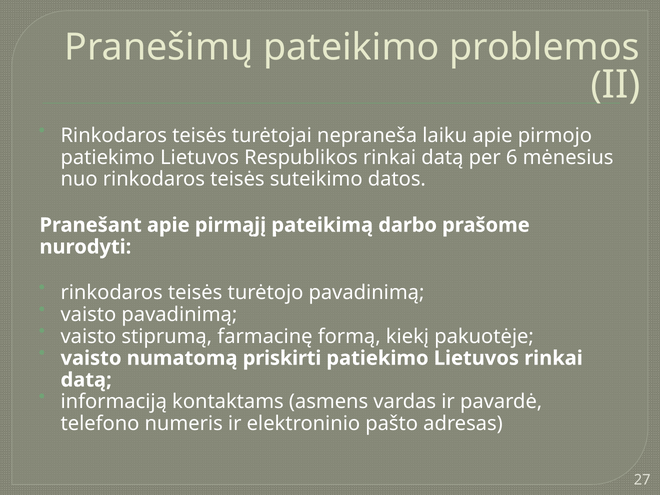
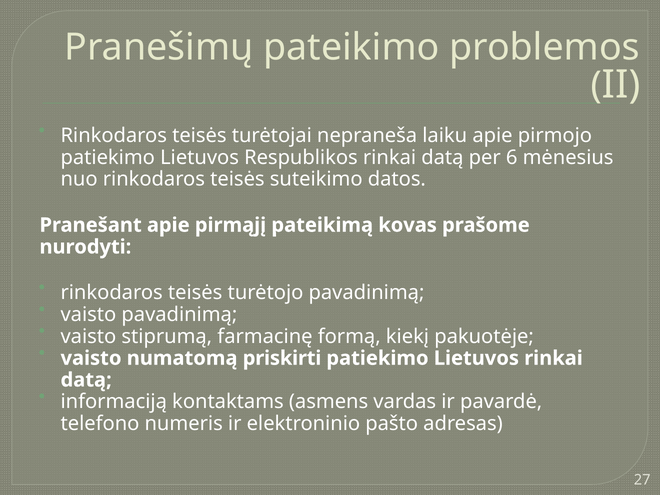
darbo: darbo -> kovas
